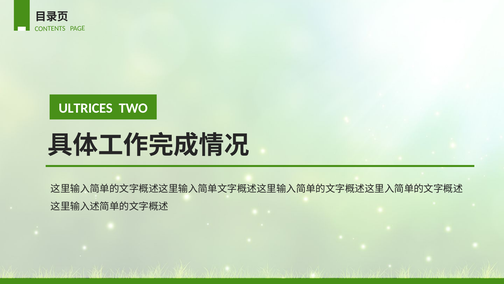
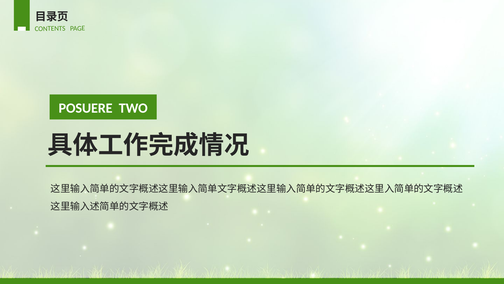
ULTRICES: ULTRICES -> POSUERE
